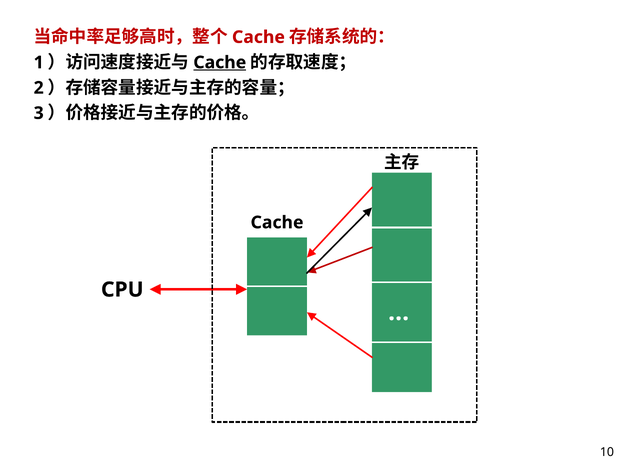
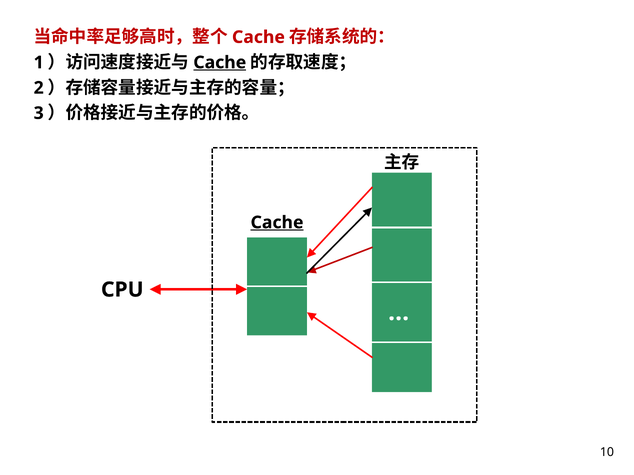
Cache at (277, 223) underline: none -> present
